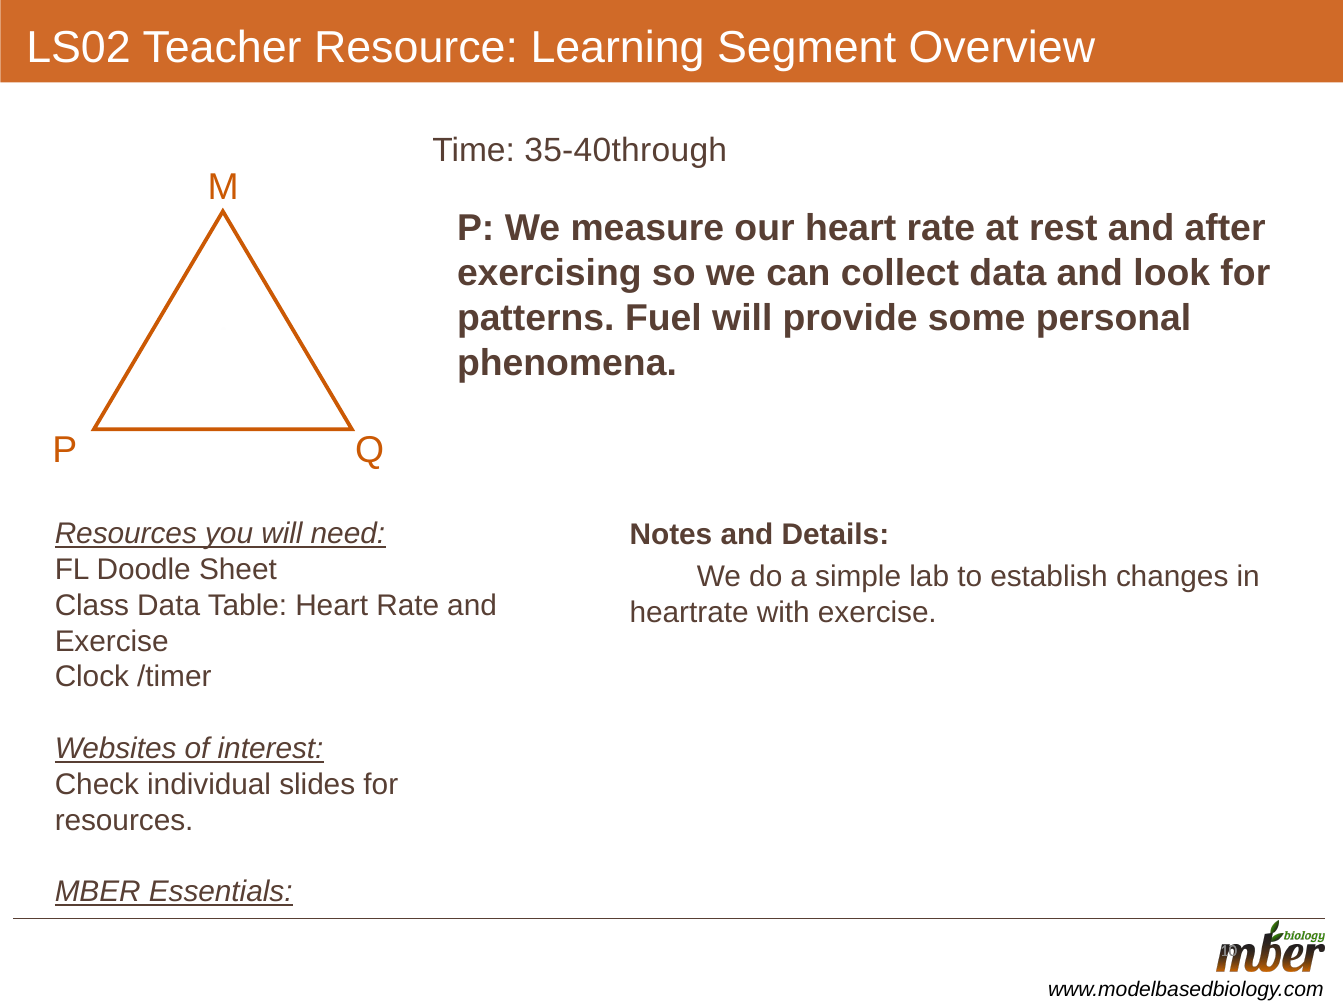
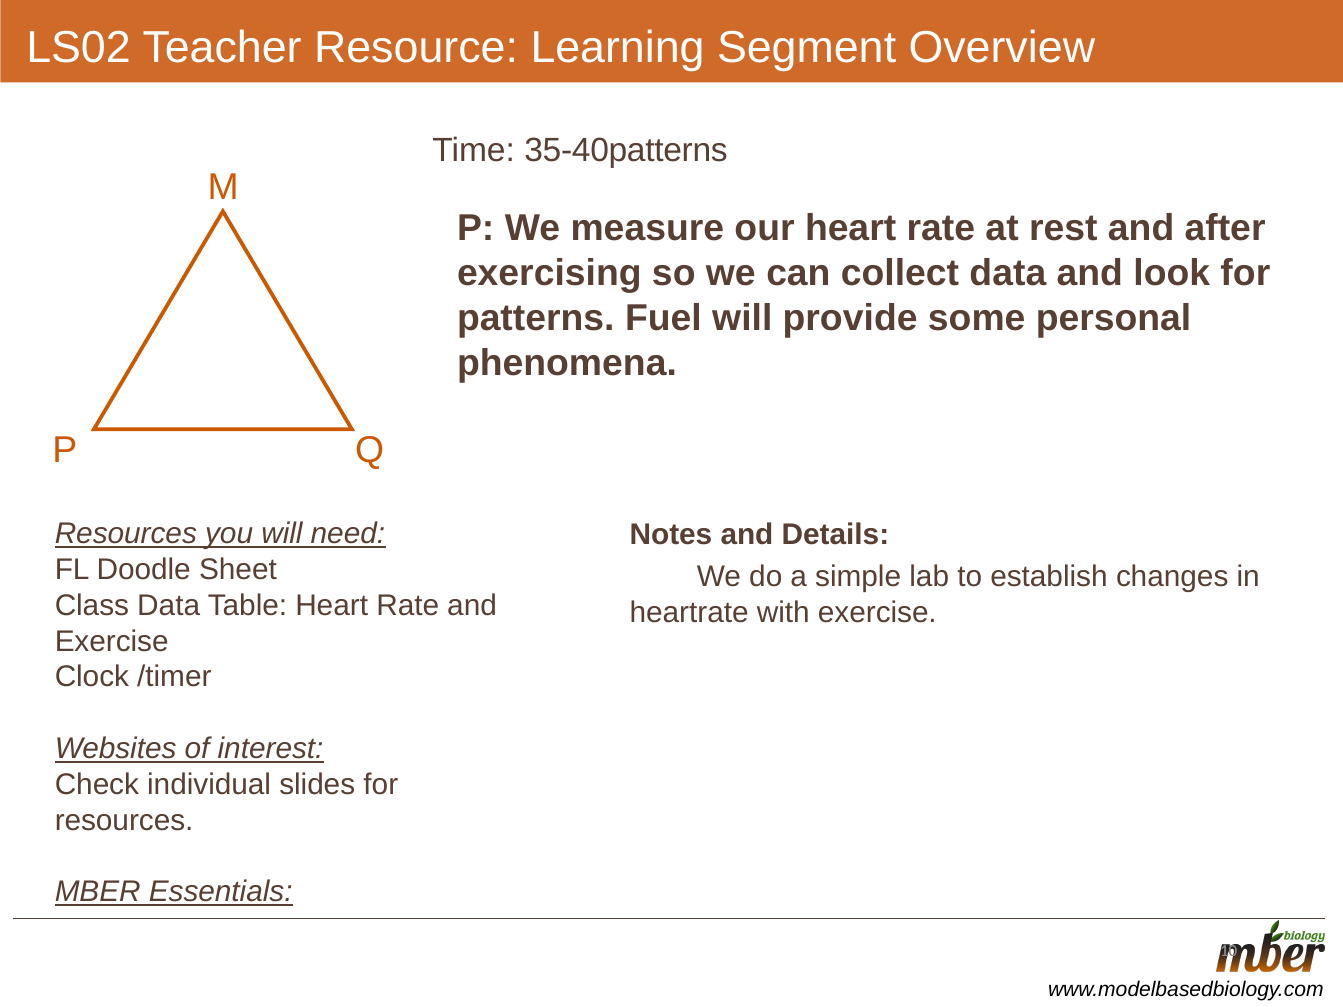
35-40through: 35-40through -> 35-40patterns
